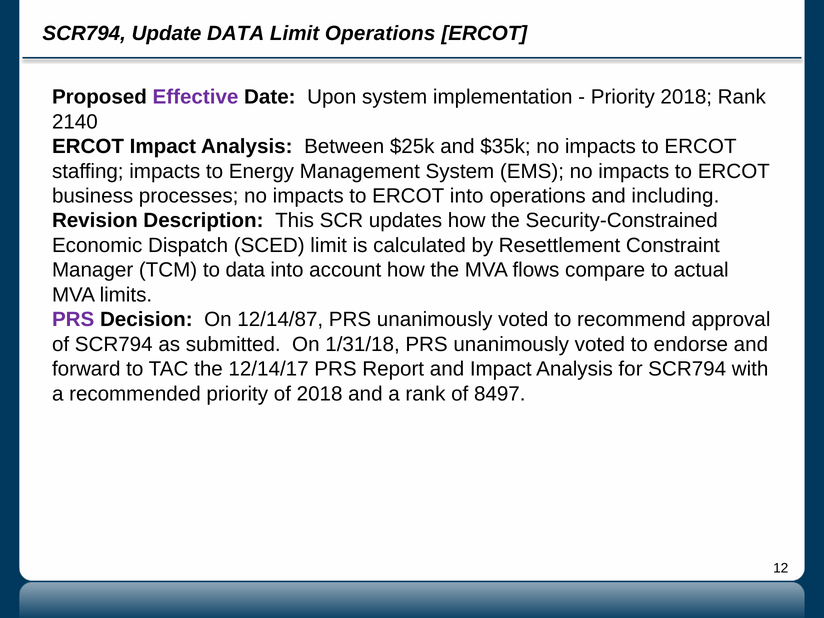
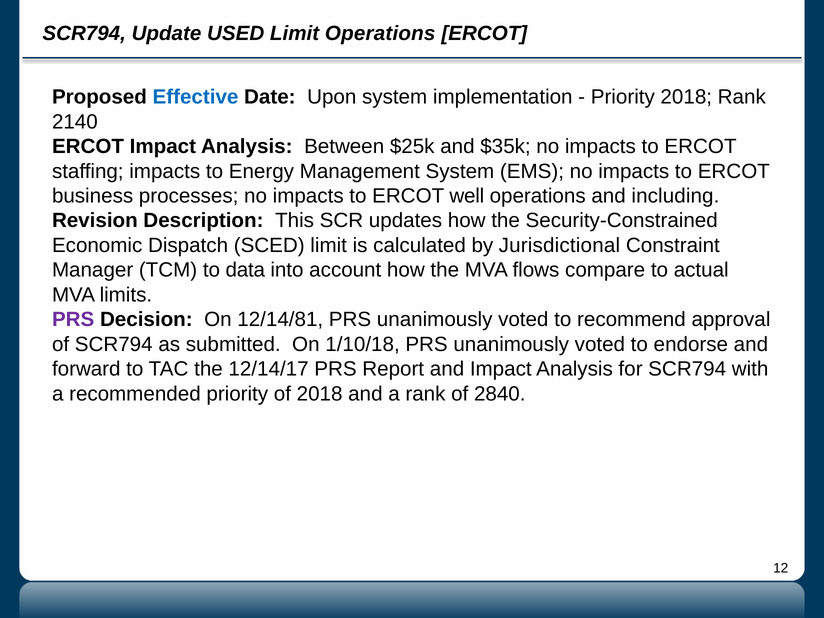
Update DATA: DATA -> USED
Effective colour: purple -> blue
ERCOT into: into -> well
Resettlement: Resettlement -> Jurisdictional
12/14/87: 12/14/87 -> 12/14/81
1/31/18: 1/31/18 -> 1/10/18
8497: 8497 -> 2840
